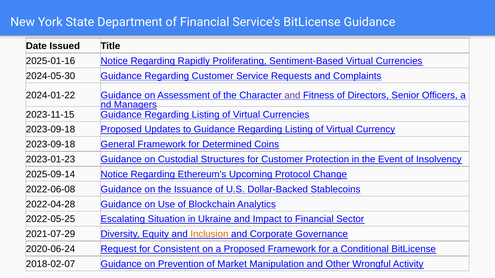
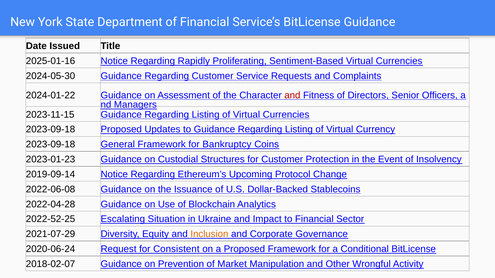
and at (292, 95) colour: purple -> red
Determined: Determined -> Bankruptcy
2025-09-14: 2025-09-14 -> 2019-09-14
2022-05-25: 2022-05-25 -> 2022-52-25
